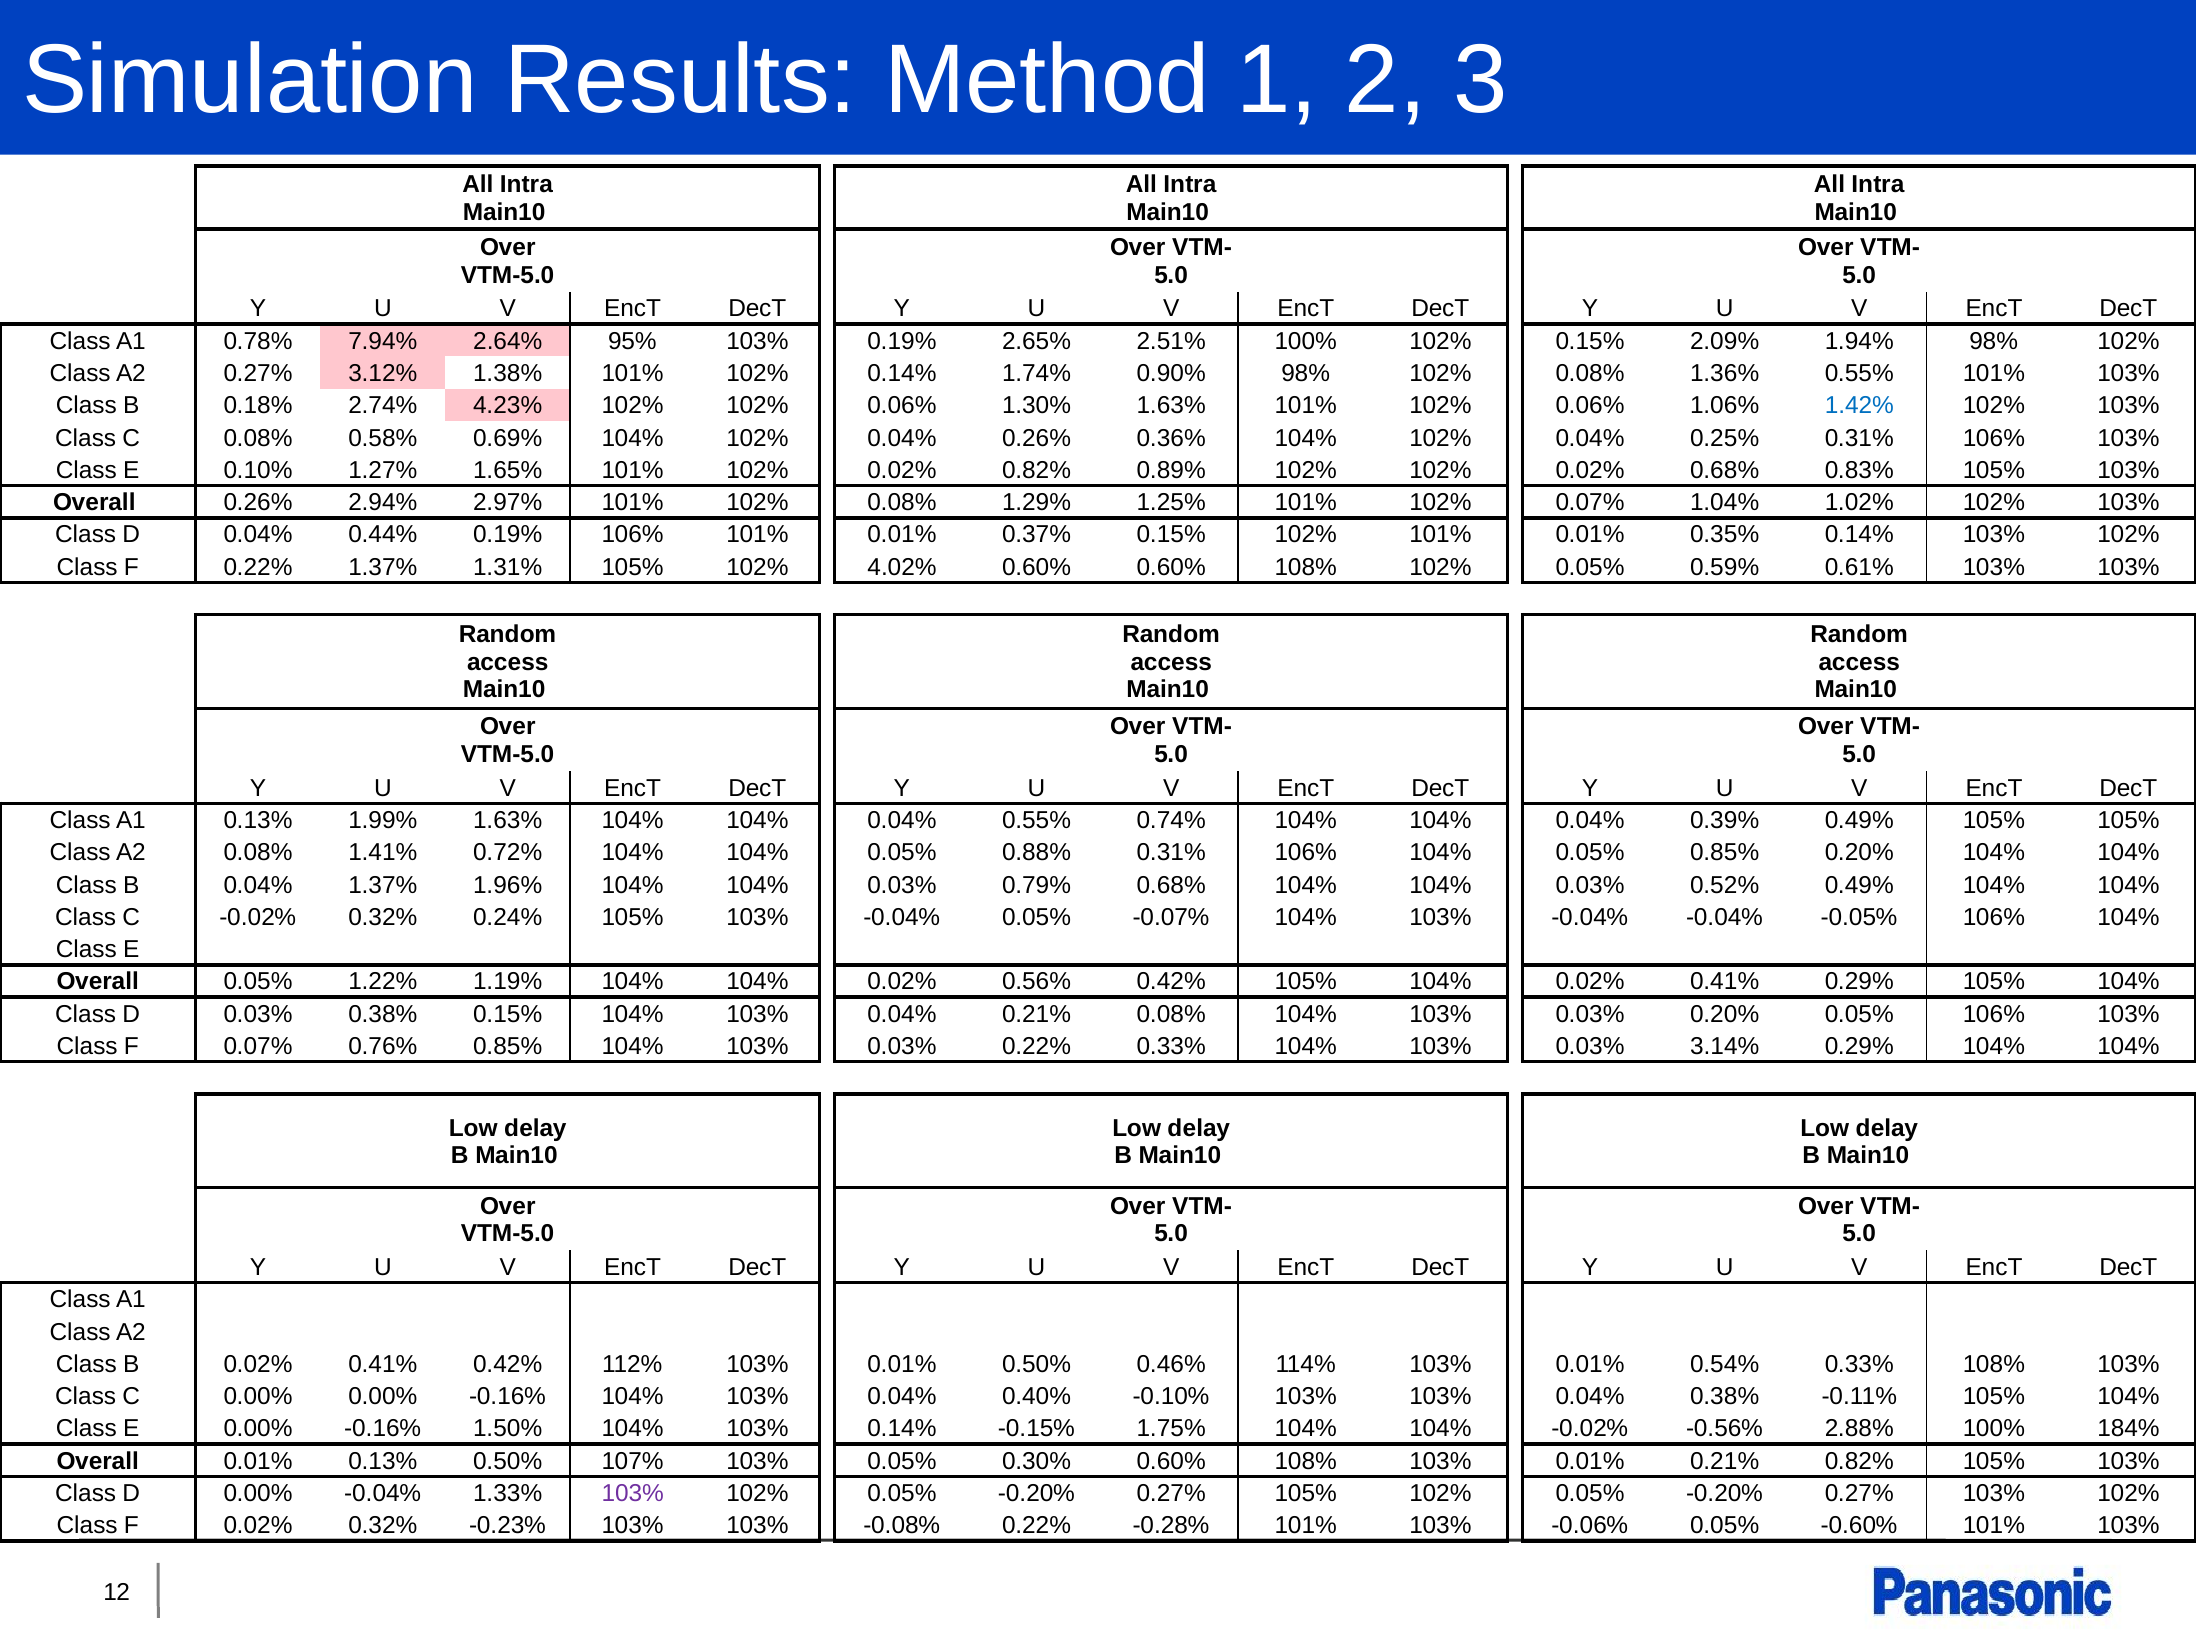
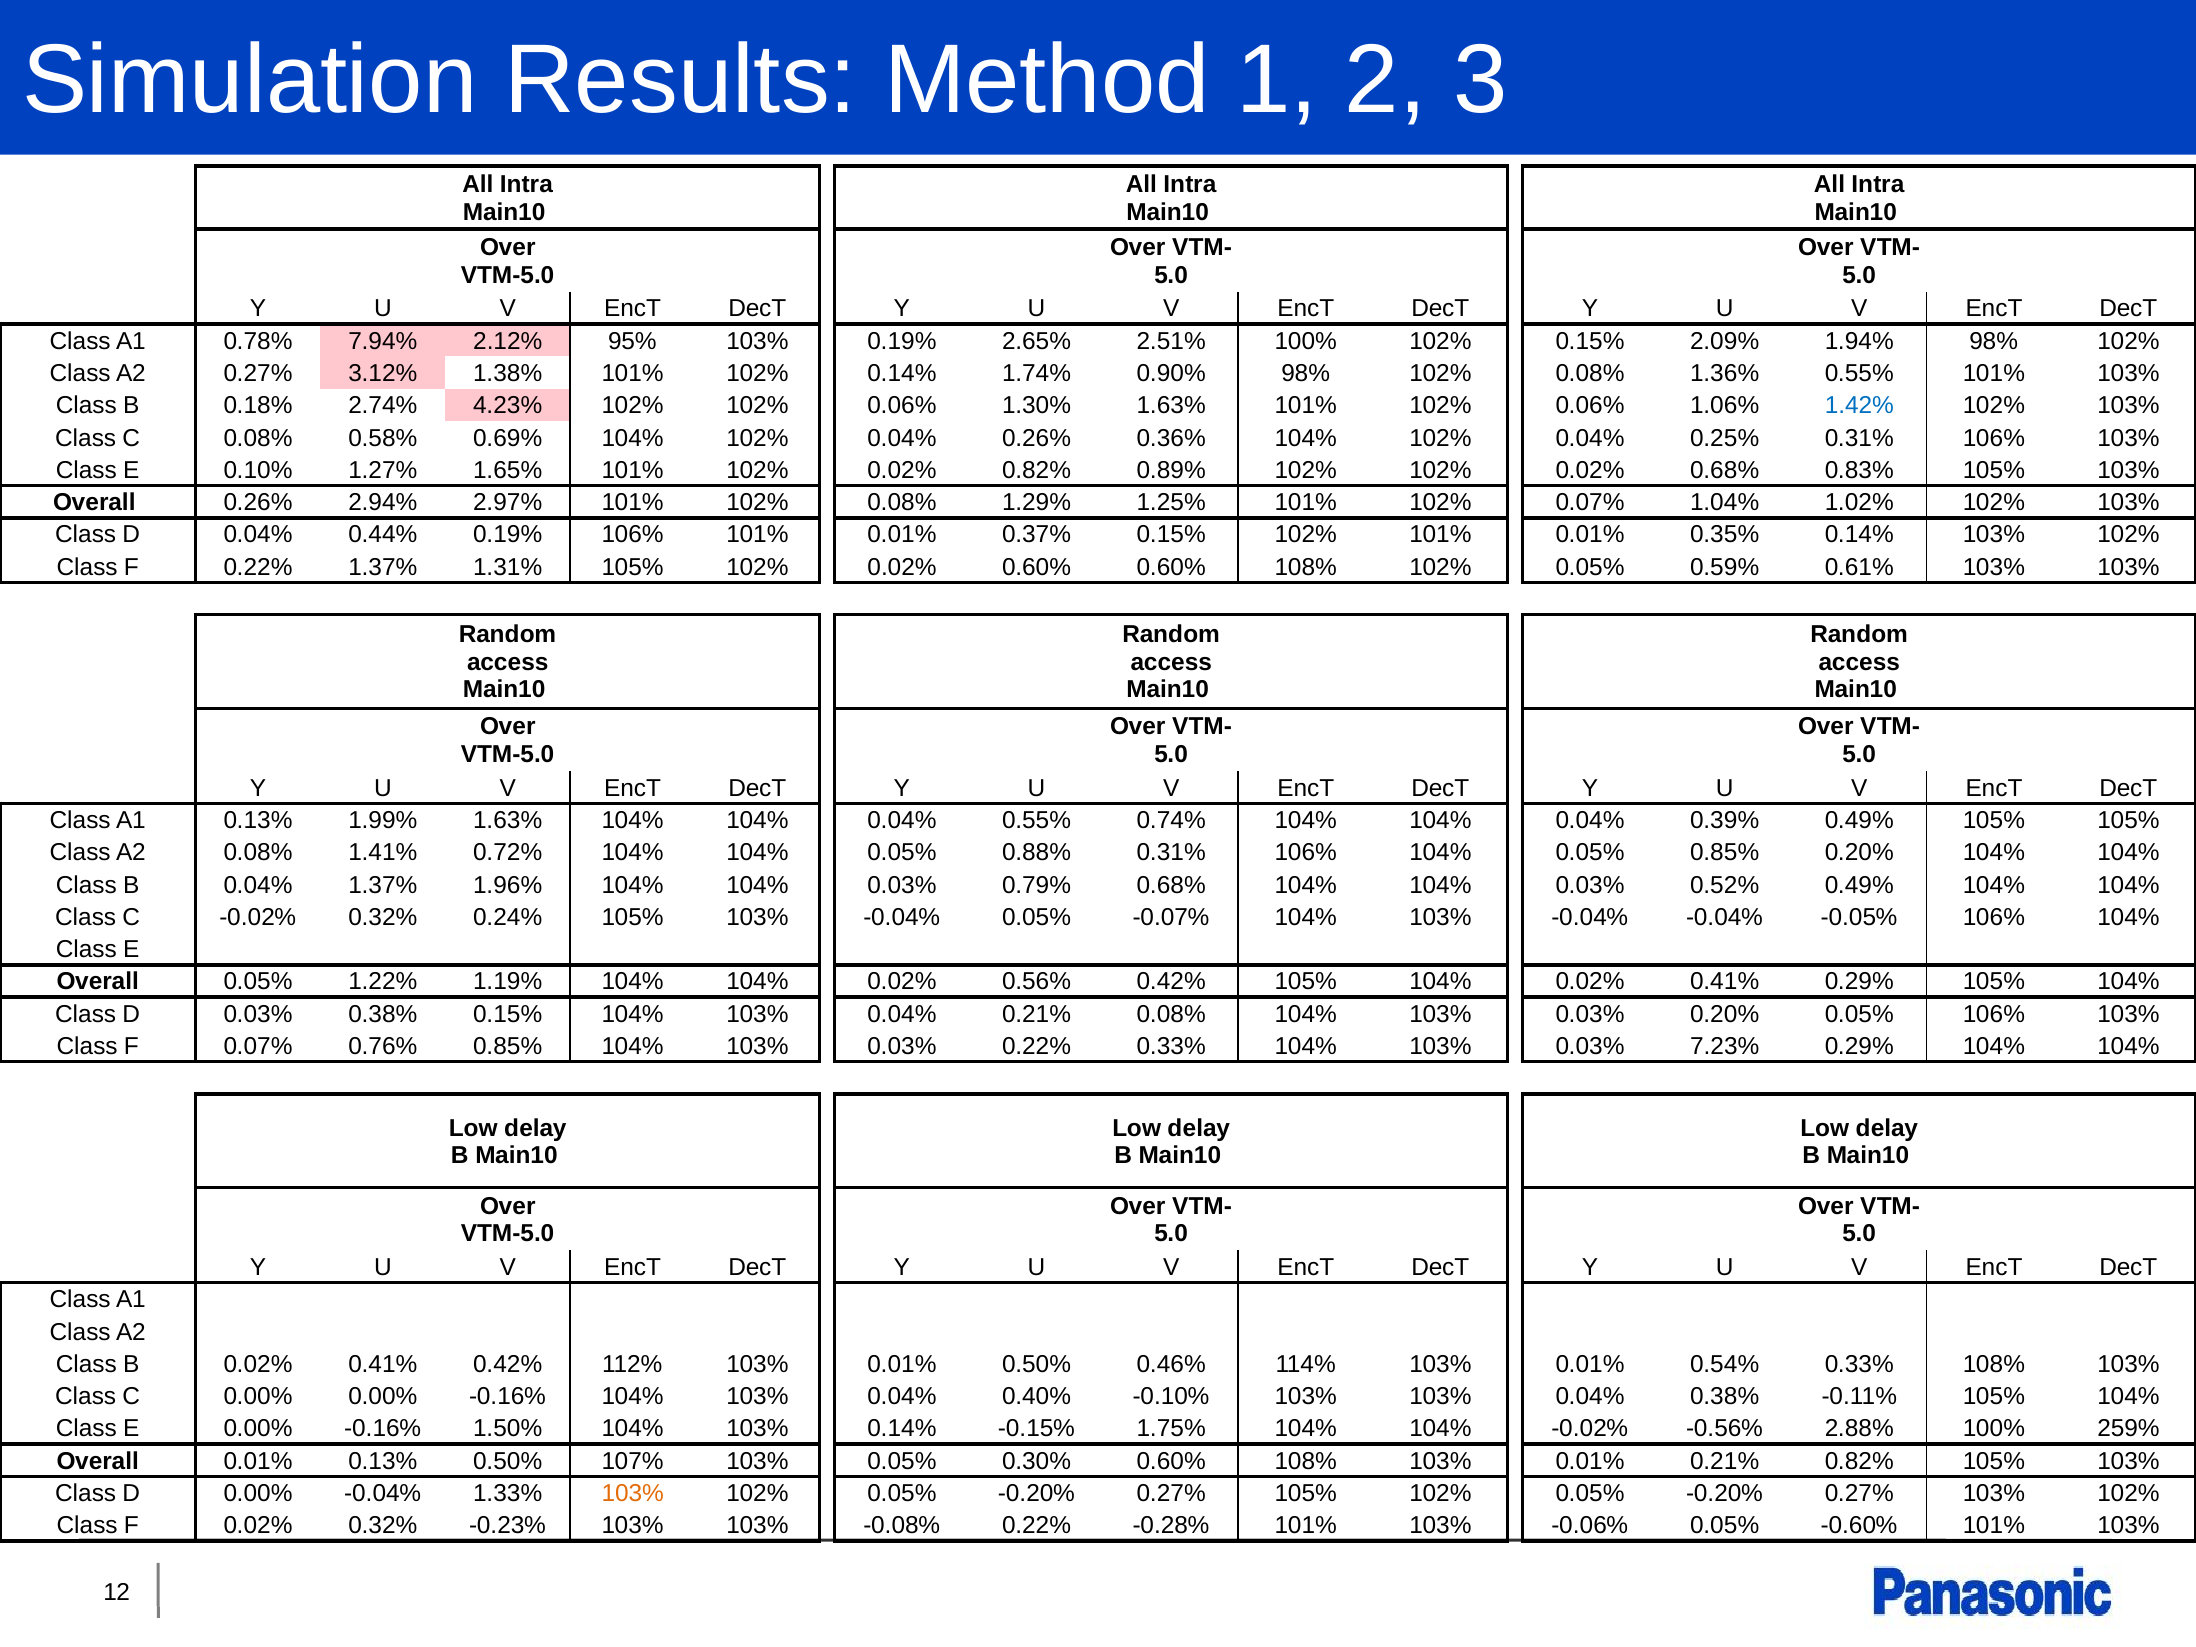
2.64%: 2.64% -> 2.12%
4.02% at (902, 567): 4.02% -> 0.02%
3.14%: 3.14% -> 7.23%
184%: 184% -> 259%
103% at (633, 1494) colour: purple -> orange
